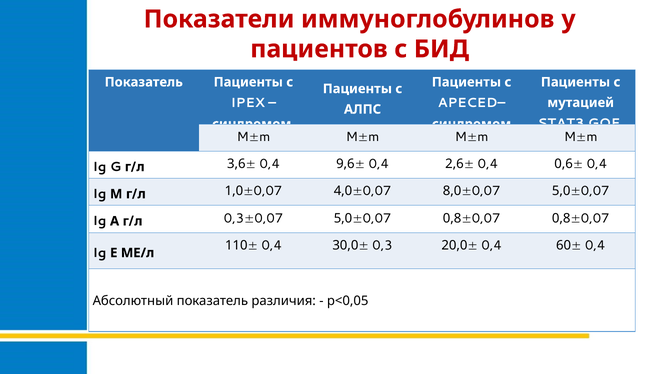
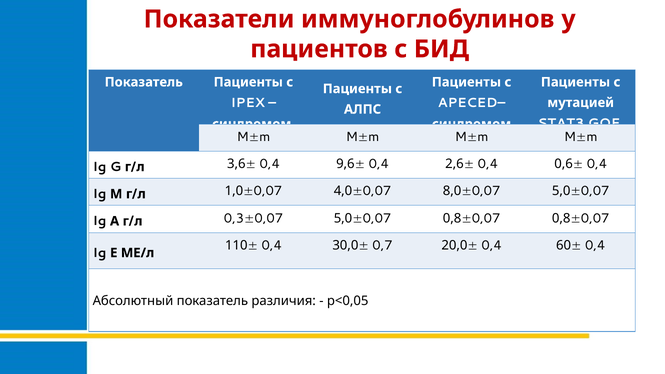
0,3: 0,3 -> 0,7
